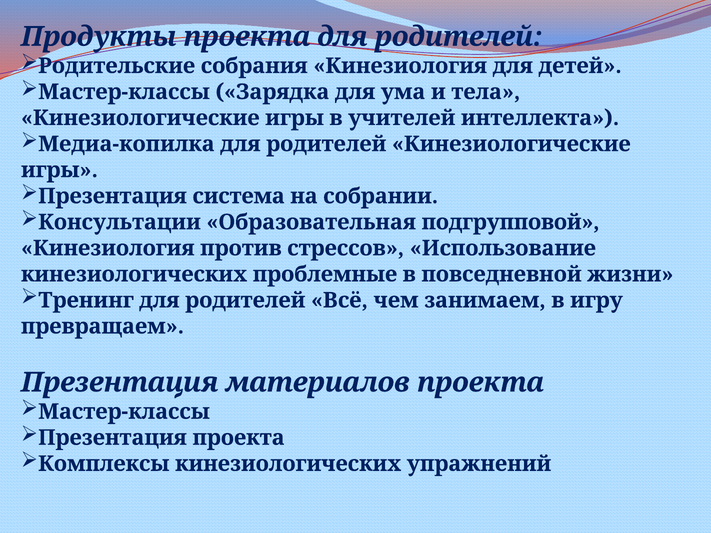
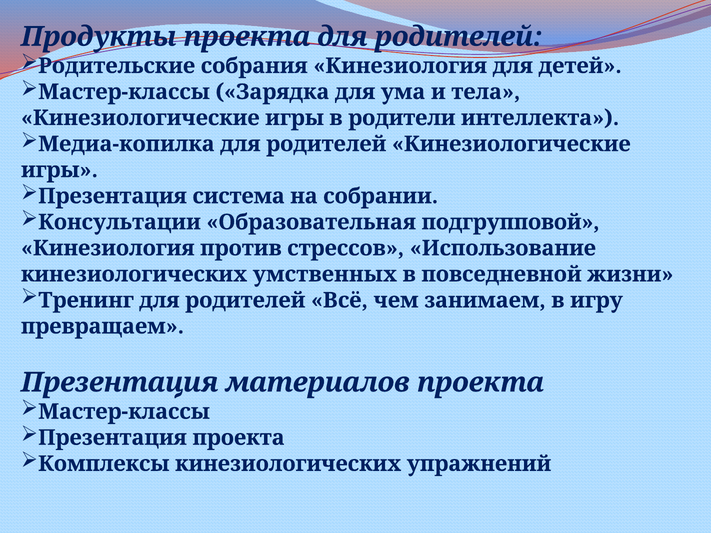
учителей: учителей -> родители
проблемные: проблемные -> умственных
